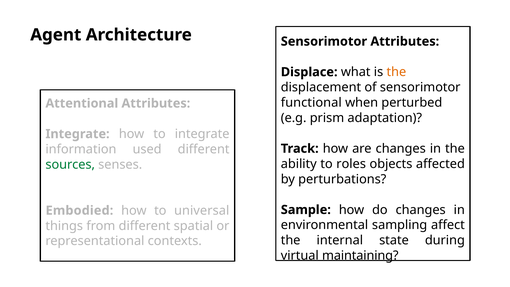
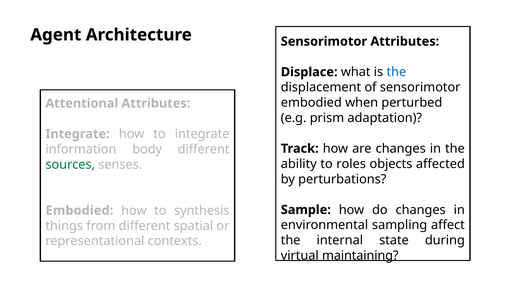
the at (396, 72) colour: orange -> blue
functional at (311, 103): functional -> embodied
used: used -> body
universal: universal -> synthesis
